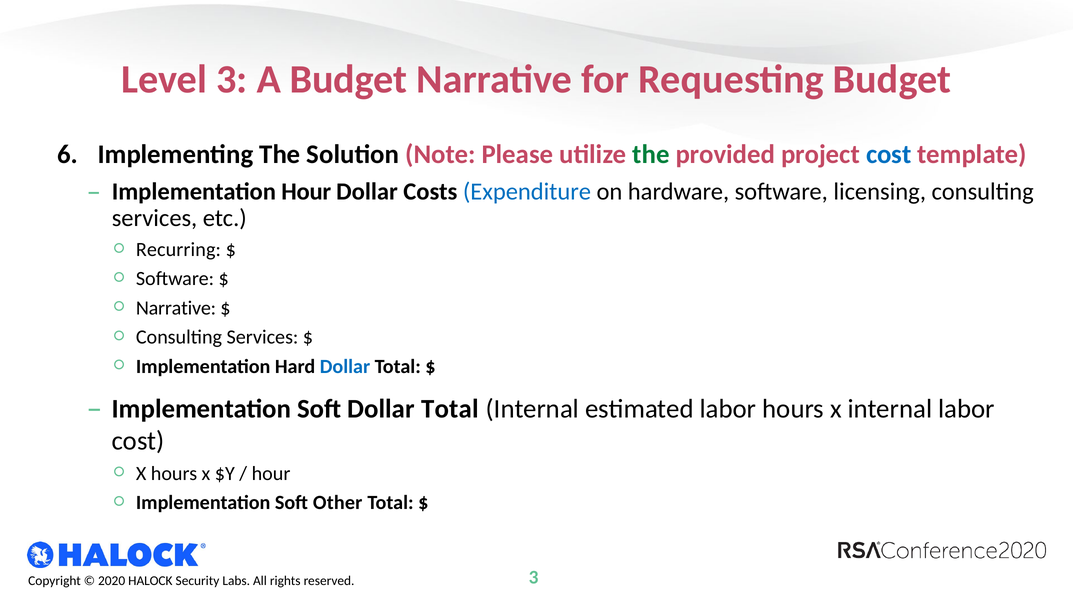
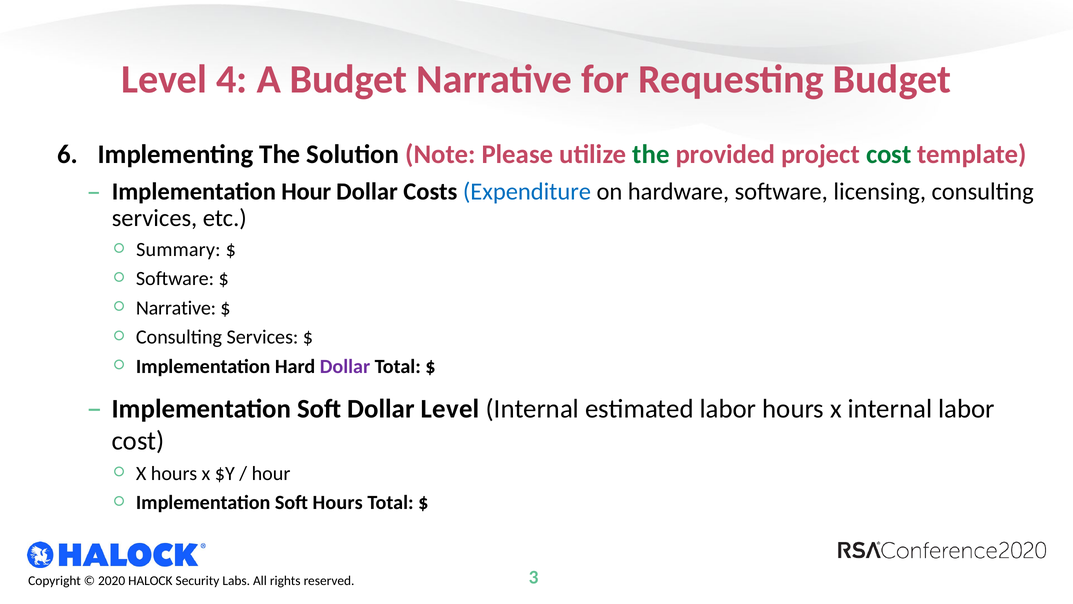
Level 3: 3 -> 4
cost at (889, 154) colour: blue -> green
Recurring: Recurring -> Summary
Dollar at (345, 366) colour: blue -> purple
Soft Dollar Total: Total -> Level
Soft Other: Other -> Hours
